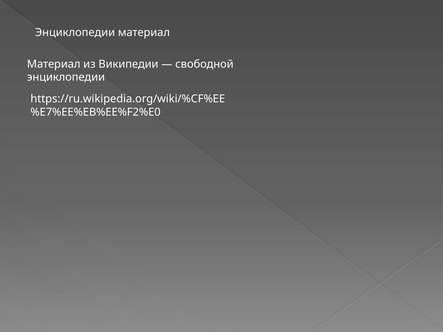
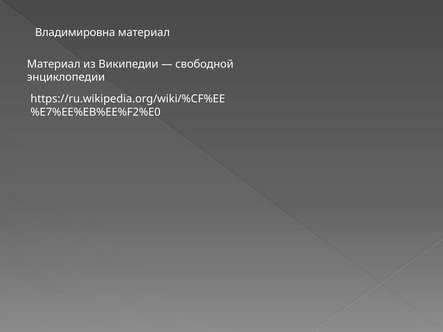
Энциклопедии at (75, 33): Энциклопедии -> Владимировна
